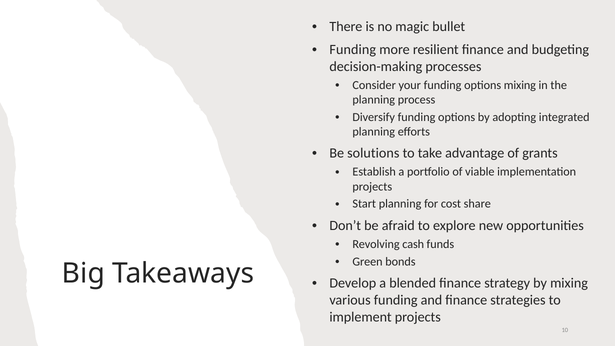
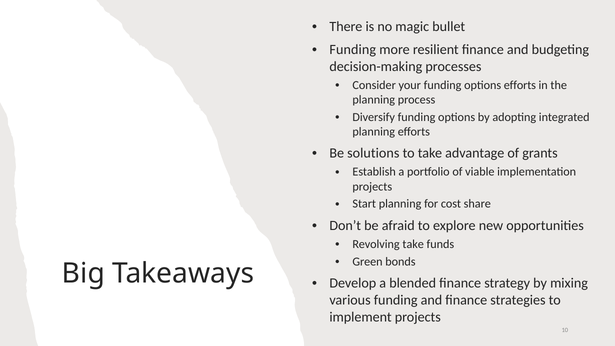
options mixing: mixing -> efforts
Revolving cash: cash -> take
